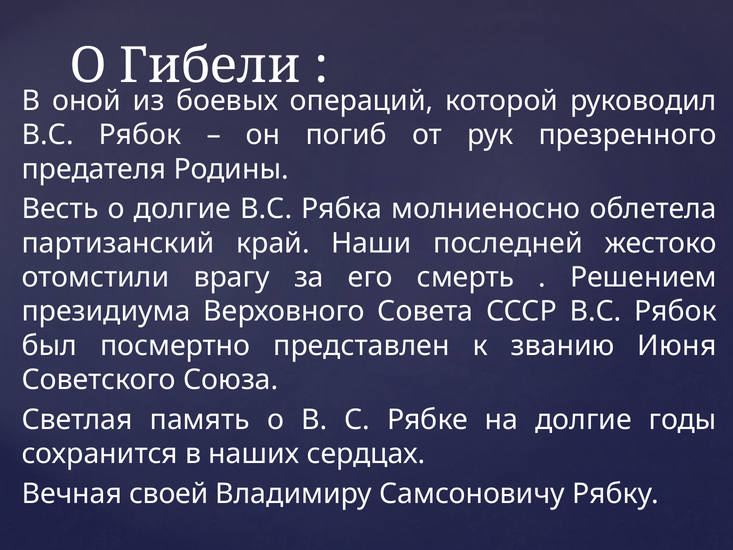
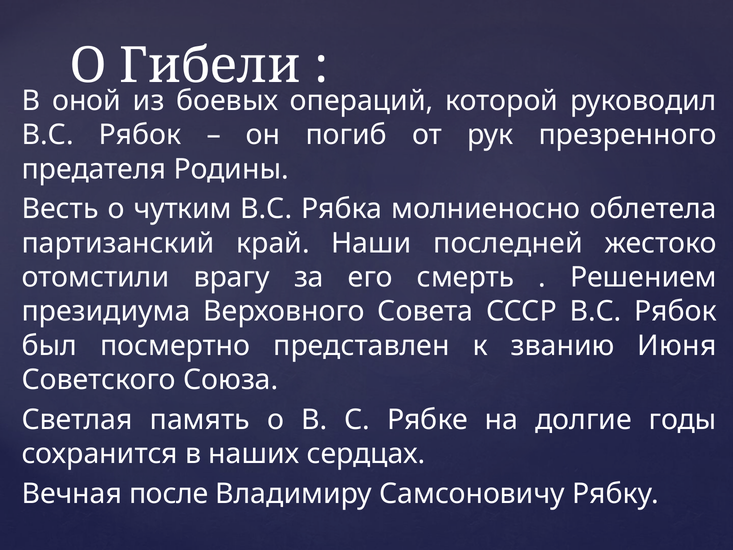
о долгие: долгие -> чутким
своей: своей -> после
